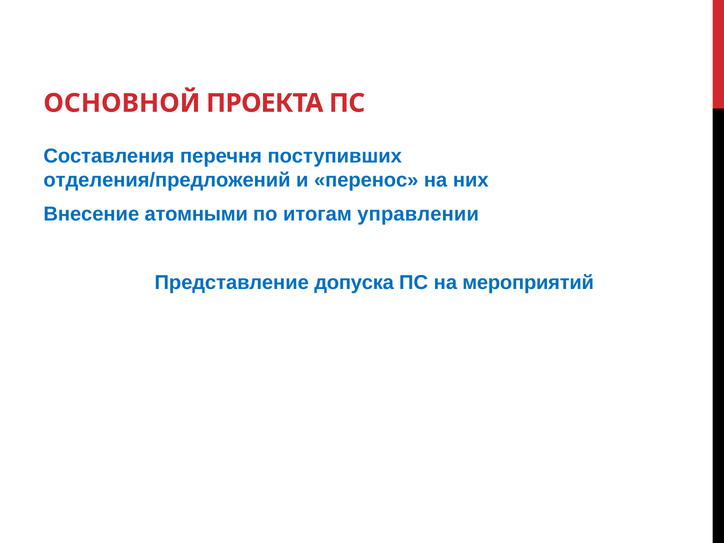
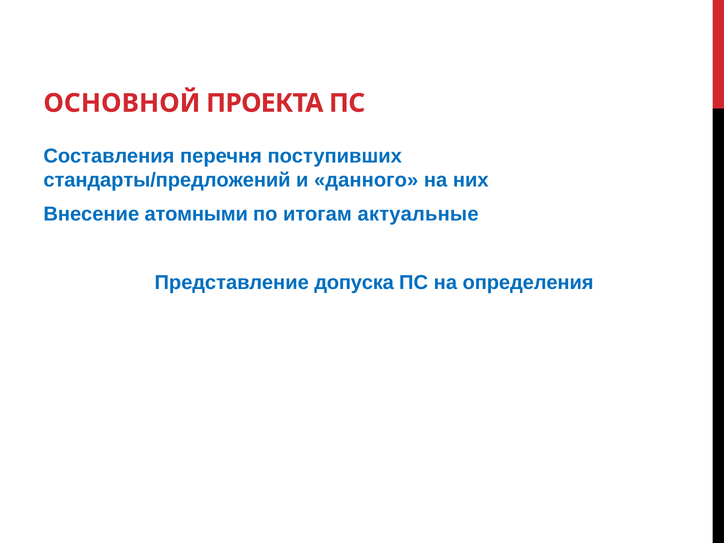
отделения/предложений: отделения/предложений -> стандарты/предложений
перенос: перенос -> данного
управлении: управлении -> актуальные
мероприятий: мероприятий -> определения
